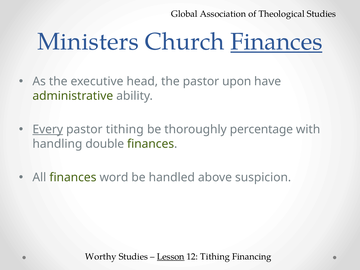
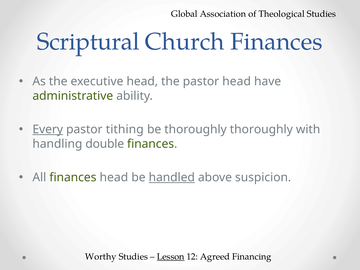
Ministers: Ministers -> Scriptural
Finances at (276, 42) underline: present -> none
pastor upon: upon -> head
thoroughly percentage: percentage -> thoroughly
finances word: word -> head
handled underline: none -> present
12 Tithing: Tithing -> Agreed
